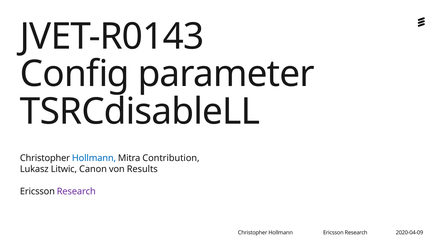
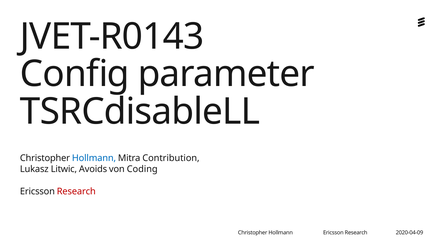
Canon: Canon -> Avoids
Results: Results -> Coding
Research at (76, 191) colour: purple -> red
